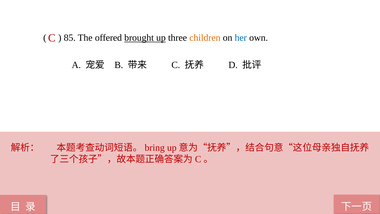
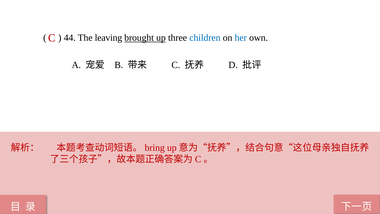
85: 85 -> 44
offered: offered -> leaving
children colour: orange -> blue
